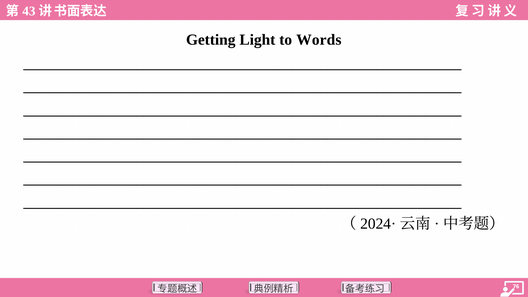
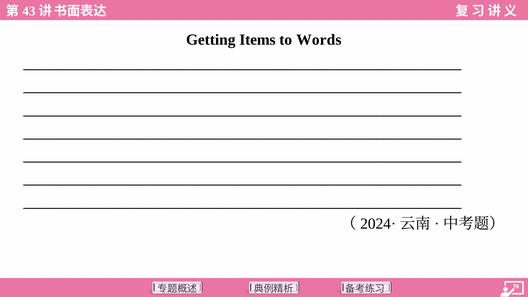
Light: Light -> Items
